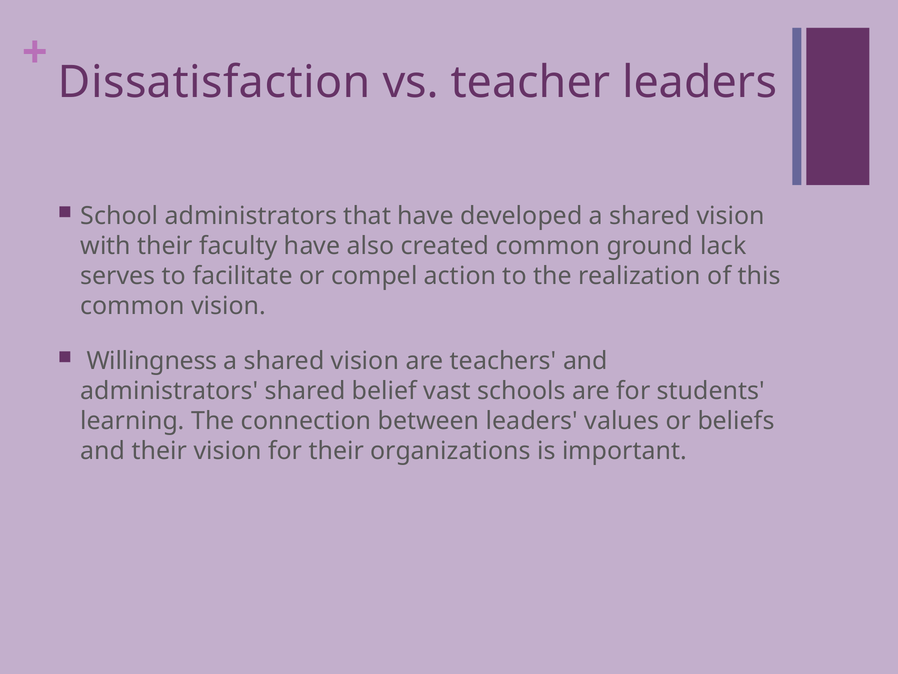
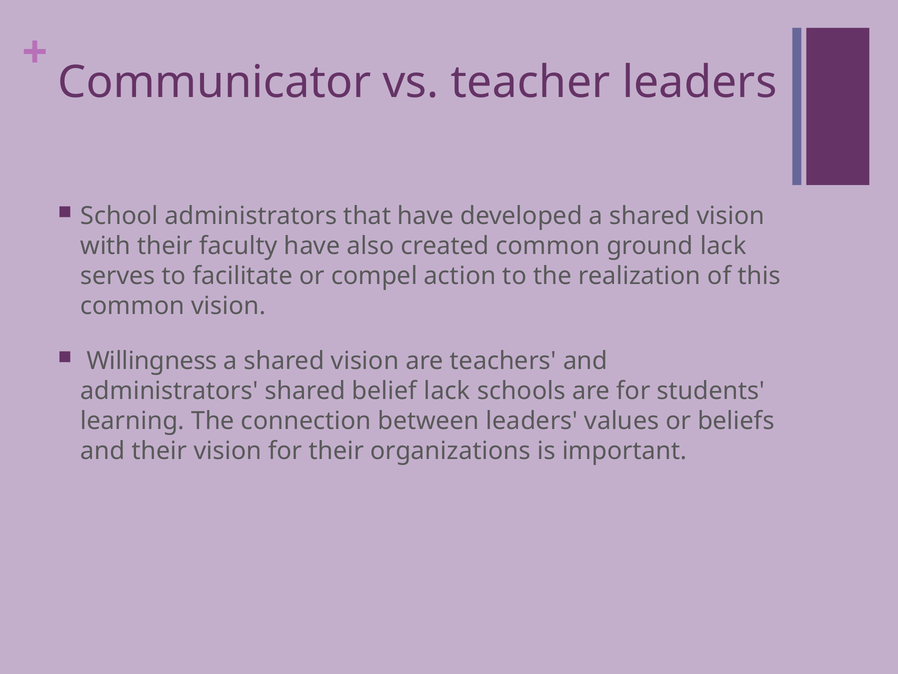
Dissatisfaction: Dissatisfaction -> Communicator
belief vast: vast -> lack
